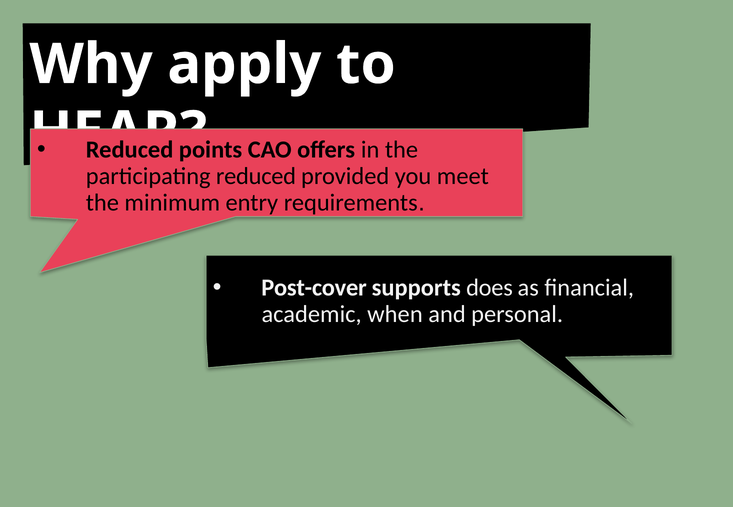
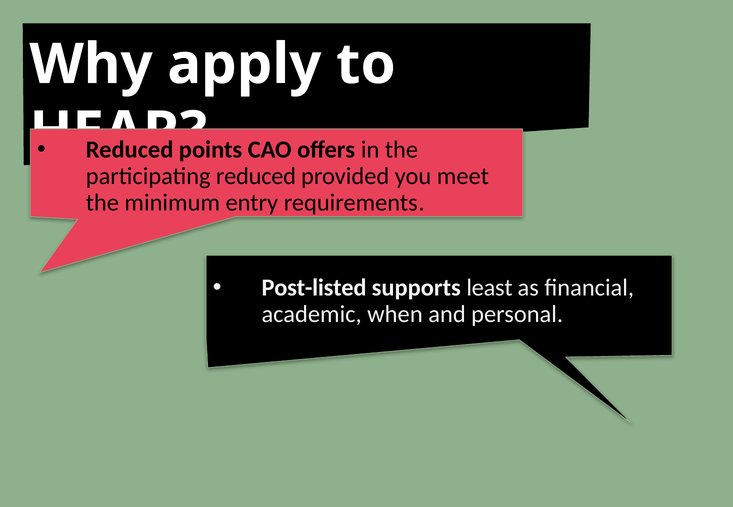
Post-cover: Post-cover -> Post-listed
does: does -> least
